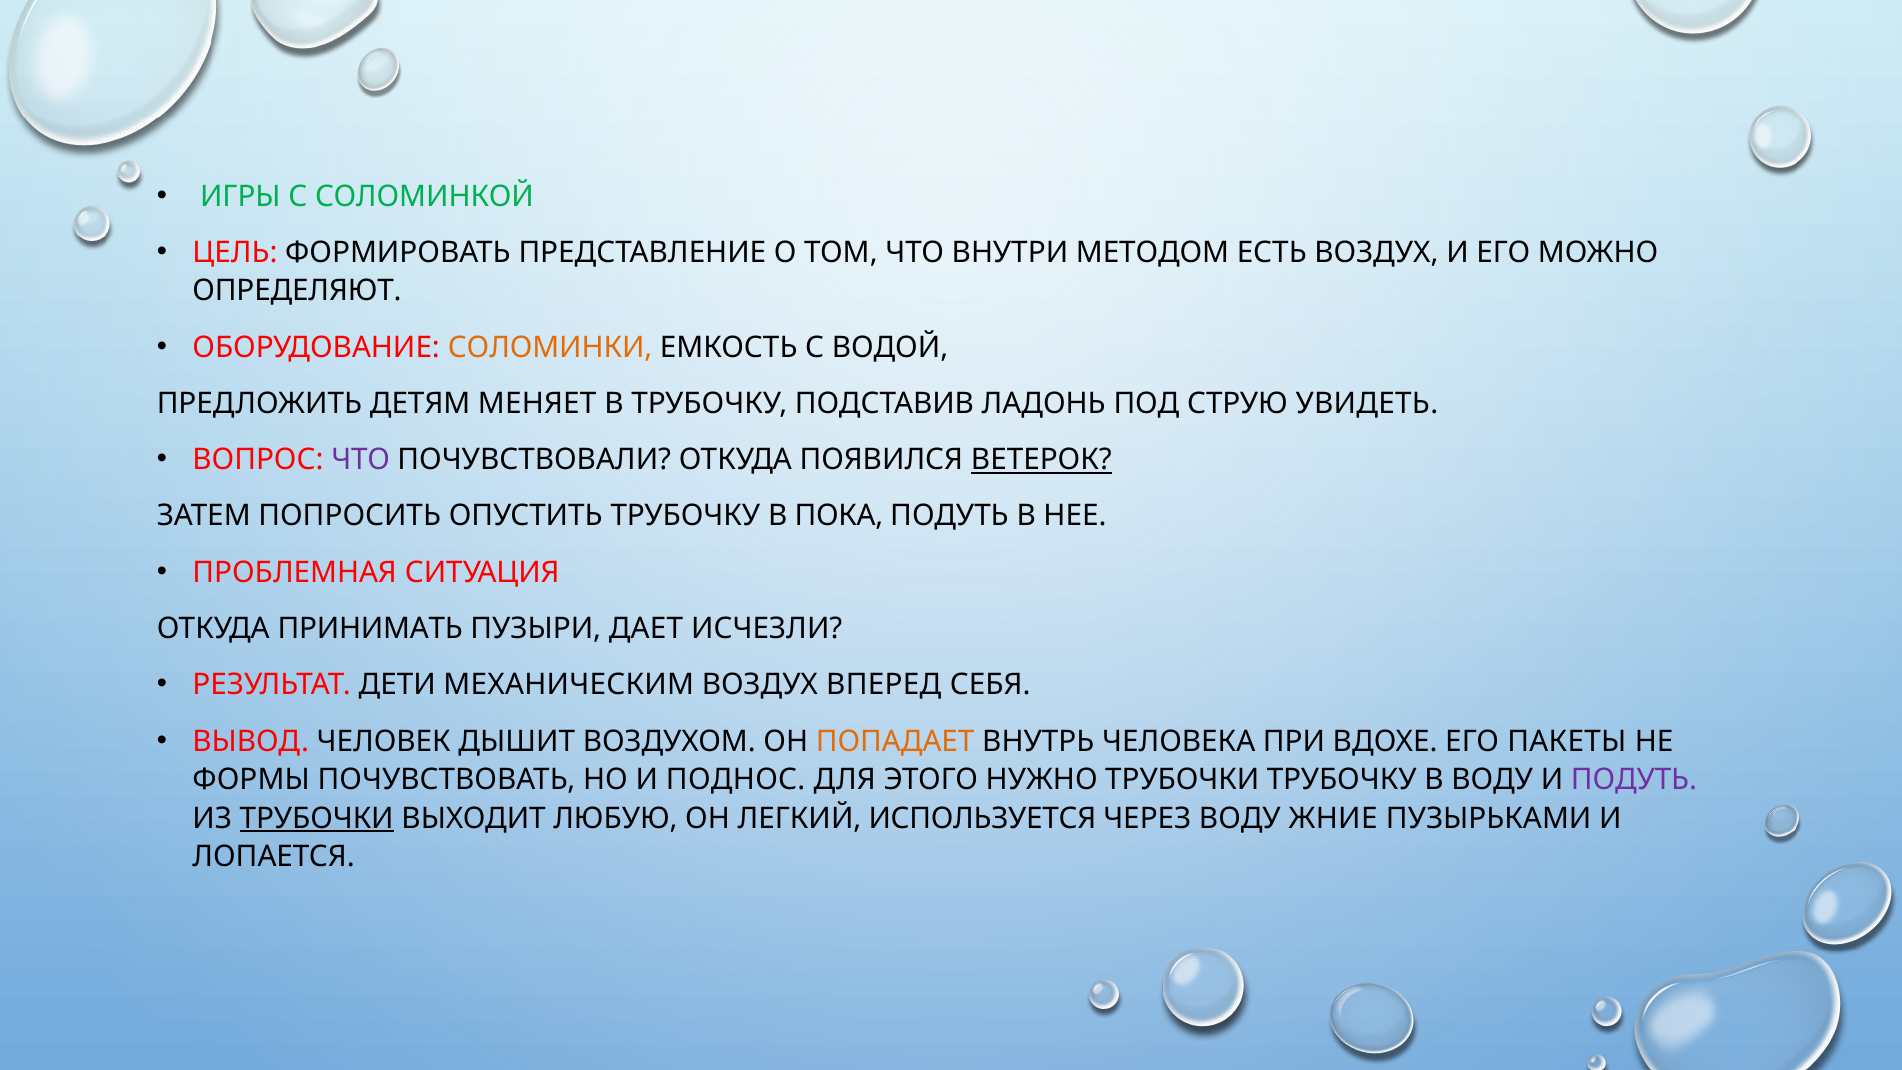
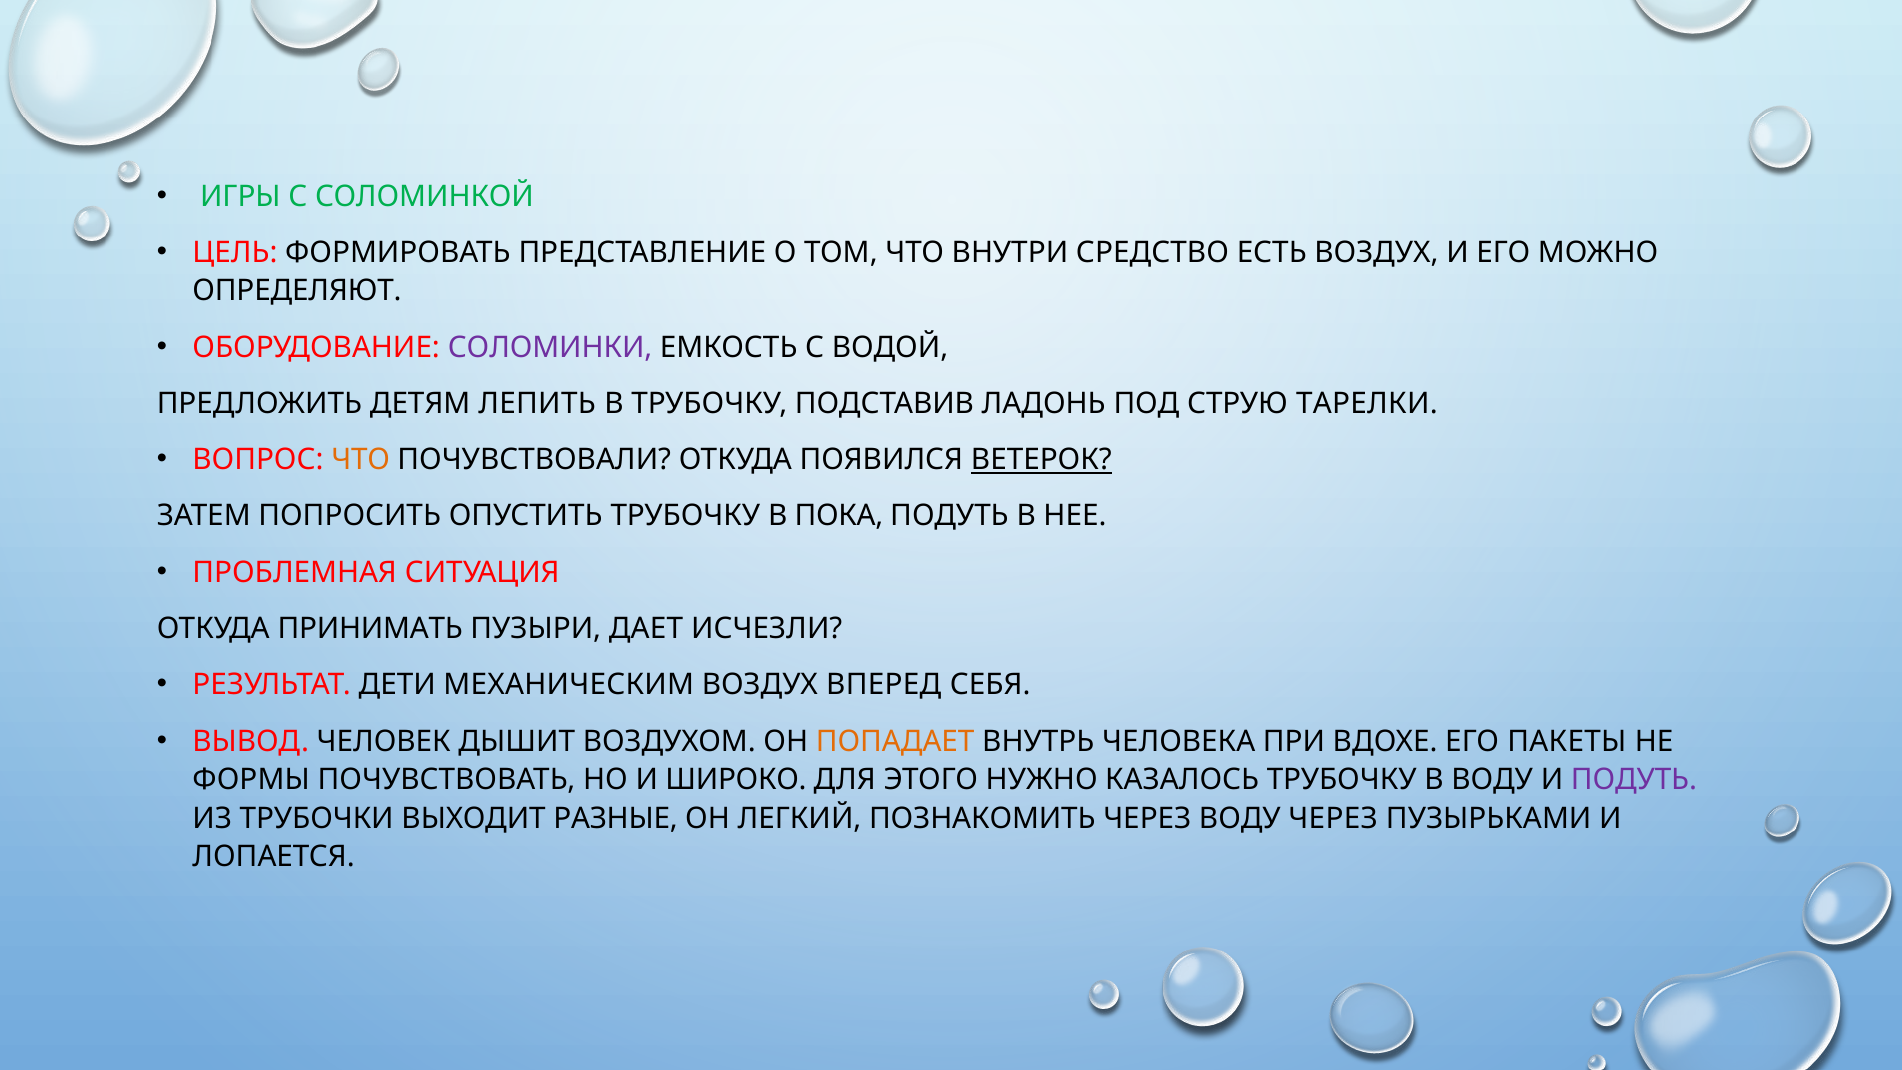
МЕТОДОМ: МЕТОДОМ -> СРЕДСТВО
СОЛОМИНКИ colour: orange -> purple
МЕНЯЕТ: МЕНЯЕТ -> ЛЕПИТЬ
УВИДЕТЬ: УВИДЕТЬ -> ТАРЕЛКИ
ЧТО at (361, 460) colour: purple -> orange
ПОДНОС: ПОДНОС -> ШИРОКО
НУЖНО ТРУБОЧКИ: ТРУБОЧКИ -> КАЗАЛОСЬ
ТРУБОЧКИ at (317, 818) underline: present -> none
ЛЮБУЮ: ЛЮБУЮ -> РАЗНЫЕ
ИСПОЛЬЗУЕТСЯ: ИСПОЛЬЗУЕТСЯ -> ПОЗНАКОМИТЬ
ВОДУ ЖНИЕ: ЖНИЕ -> ЧЕРЕЗ
